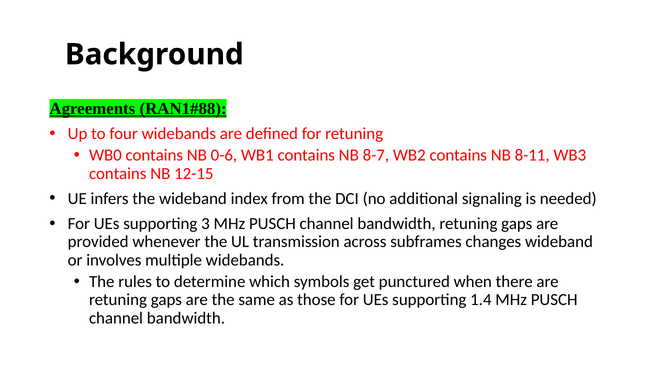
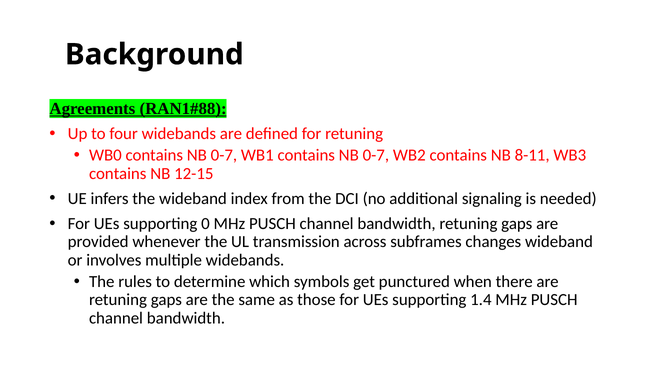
WB0 contains NB 0-6: 0-6 -> 0-7
WB1 contains NB 8-7: 8-7 -> 0-7
3: 3 -> 0
